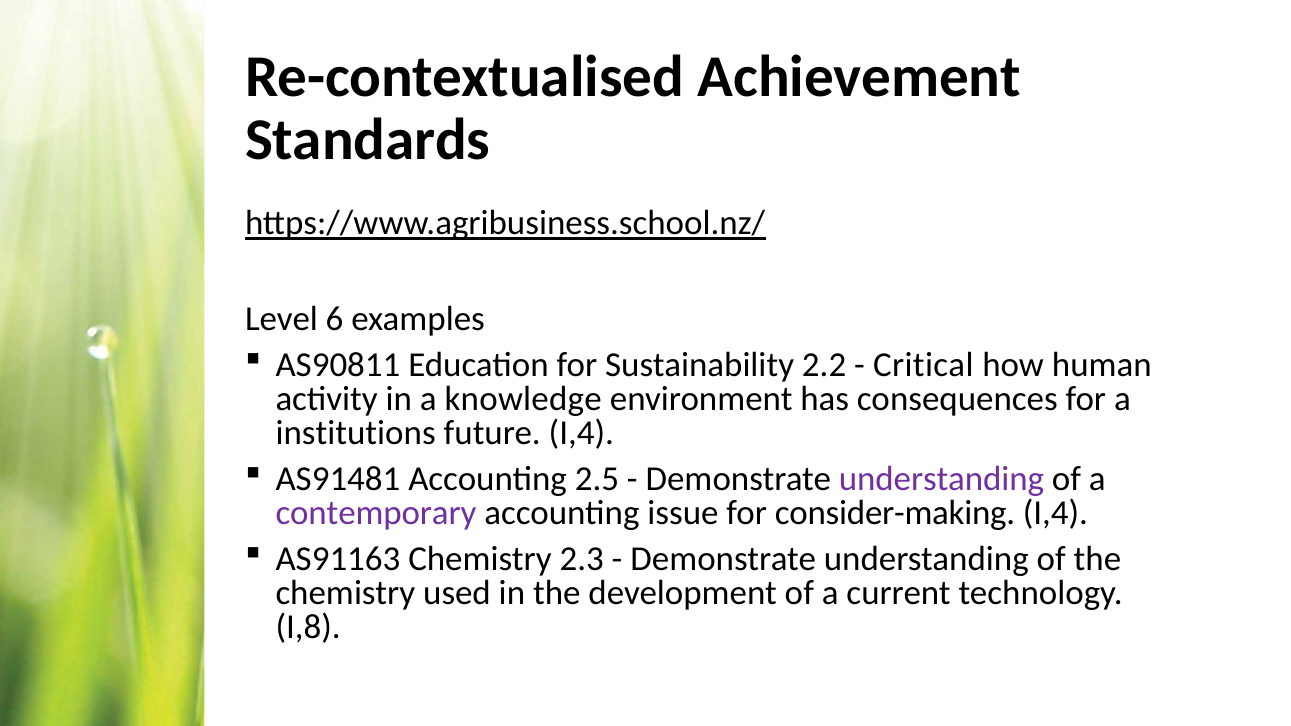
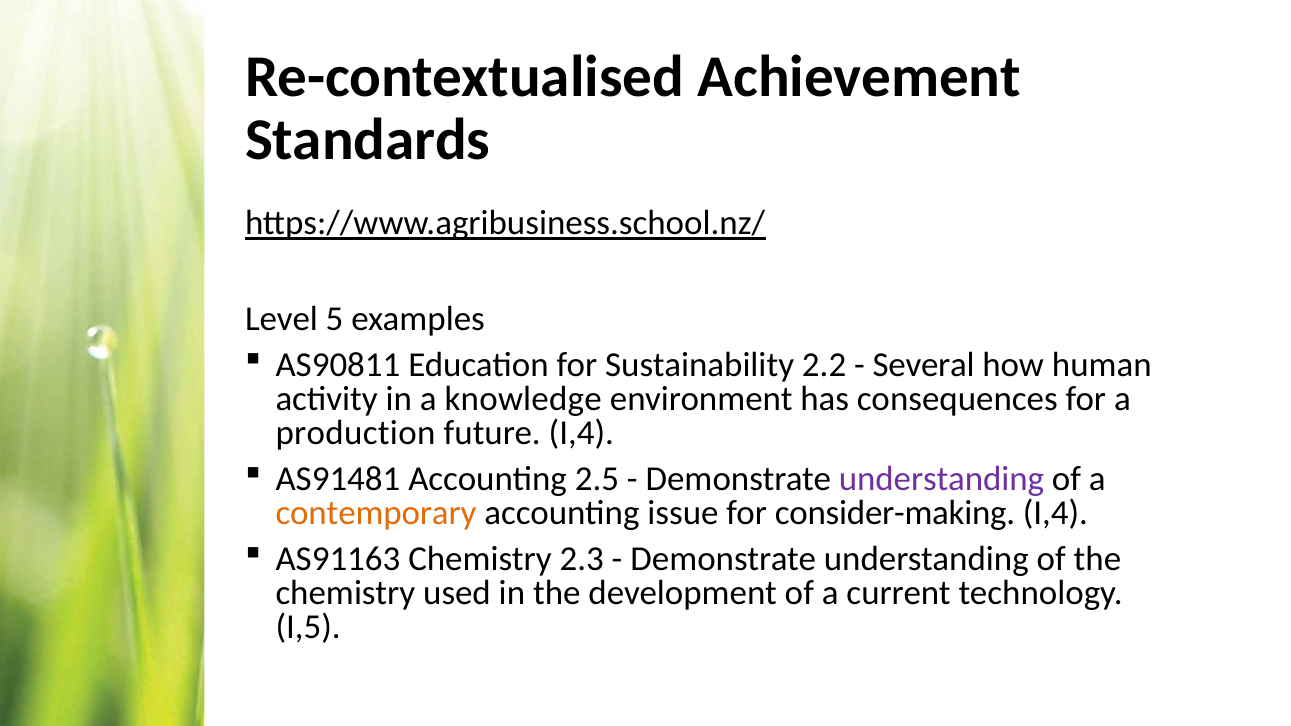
6: 6 -> 5
Critical: Critical -> Several
institutions: institutions -> production
contemporary colour: purple -> orange
I,8: I,8 -> I,5
